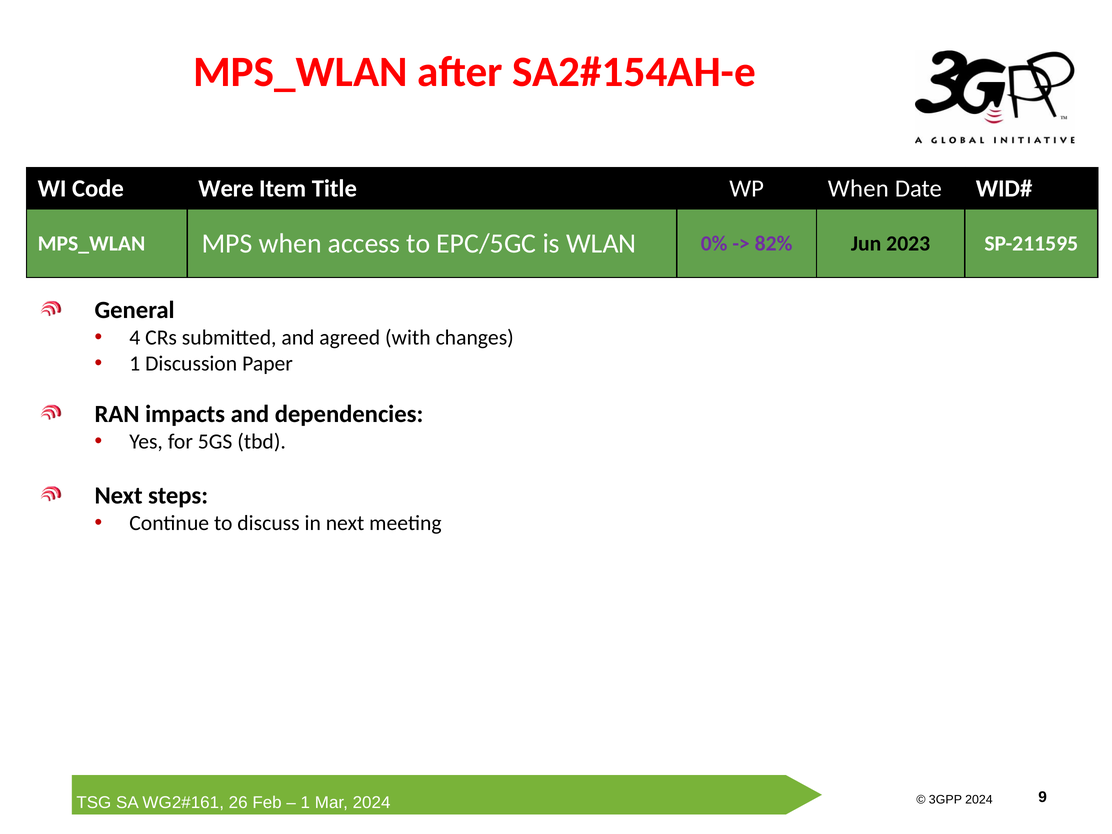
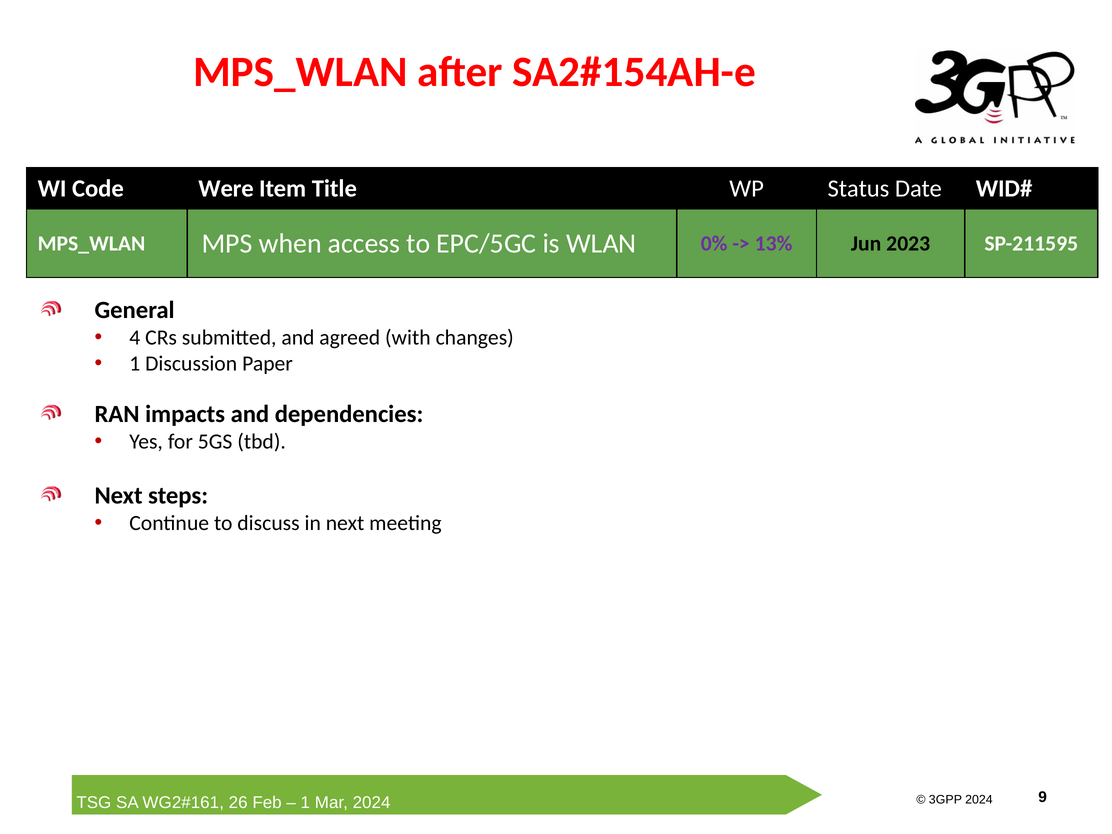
WP When: When -> Status
82%: 82% -> 13%
